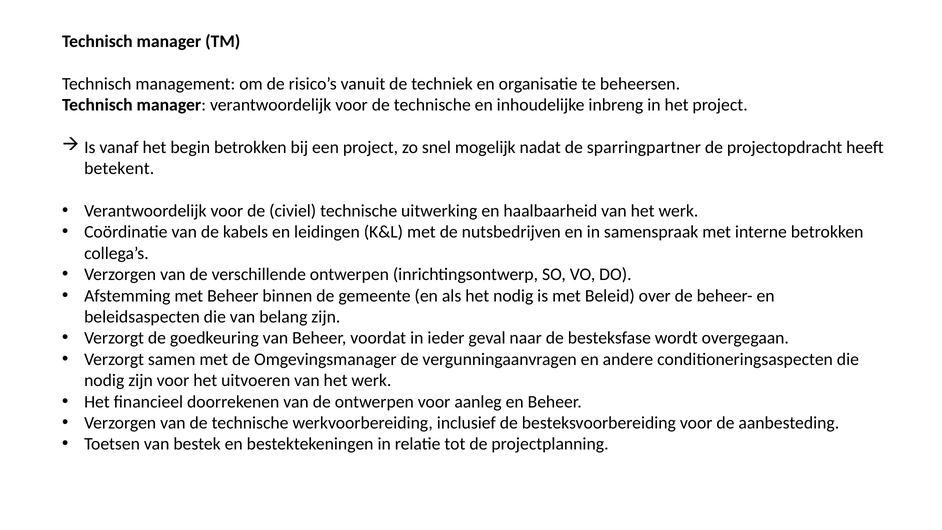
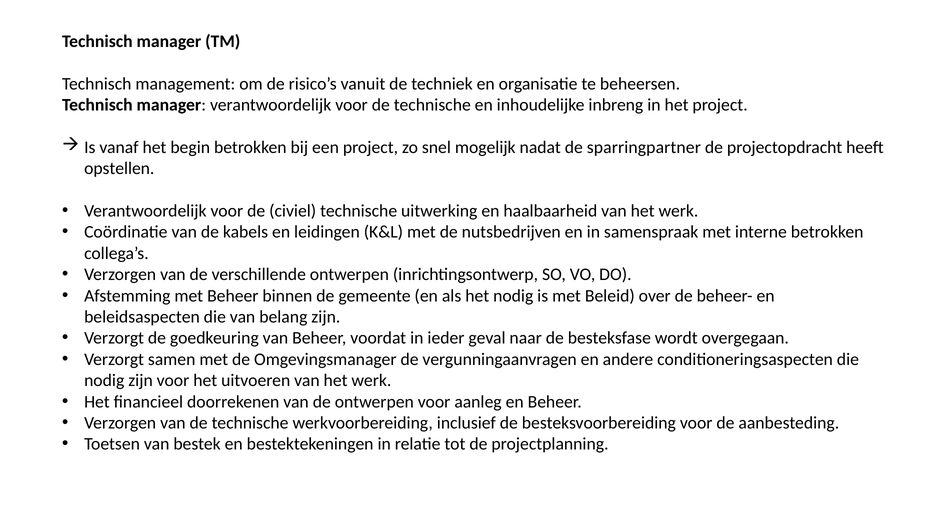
betekent: betekent -> opstellen
